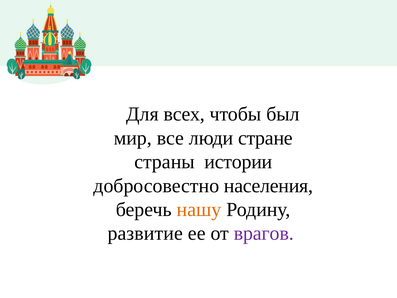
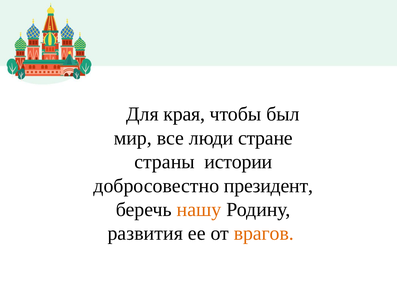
всех: всех -> края
населения: населения -> президент
развитие: развитие -> развития
врагов colour: purple -> orange
